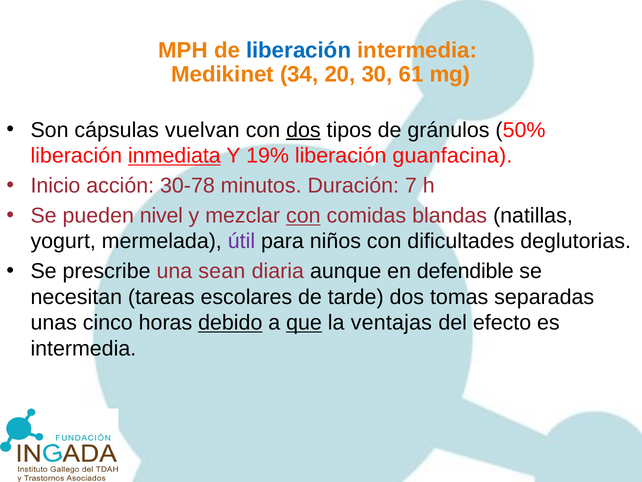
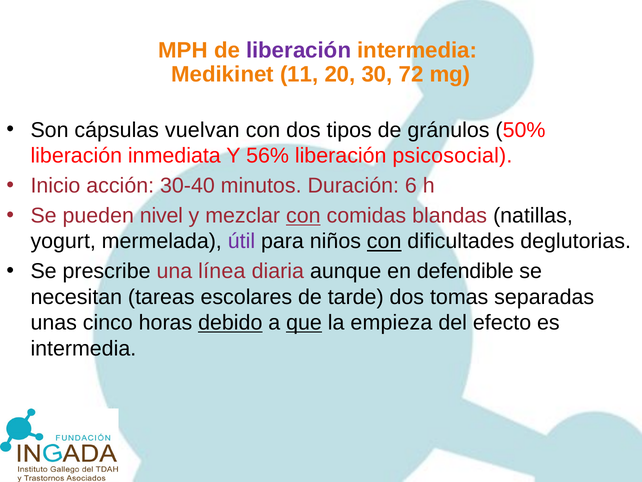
liberación at (299, 50) colour: blue -> purple
34: 34 -> 11
61: 61 -> 72
dos at (303, 130) underline: present -> none
inmediata underline: present -> none
19%: 19% -> 56%
guanfacina: guanfacina -> psicosocial
30-78: 30-78 -> 30-40
7: 7 -> 6
con at (384, 241) underline: none -> present
sean: sean -> línea
ventajas: ventajas -> empieza
